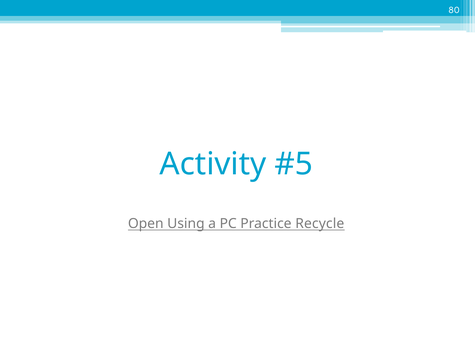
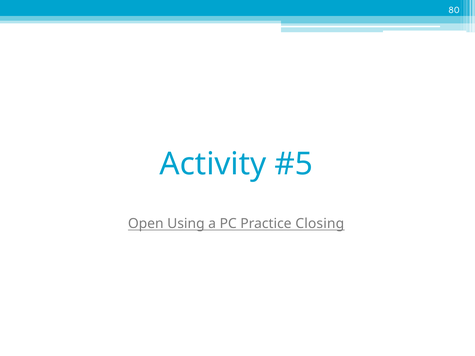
Recycle: Recycle -> Closing
